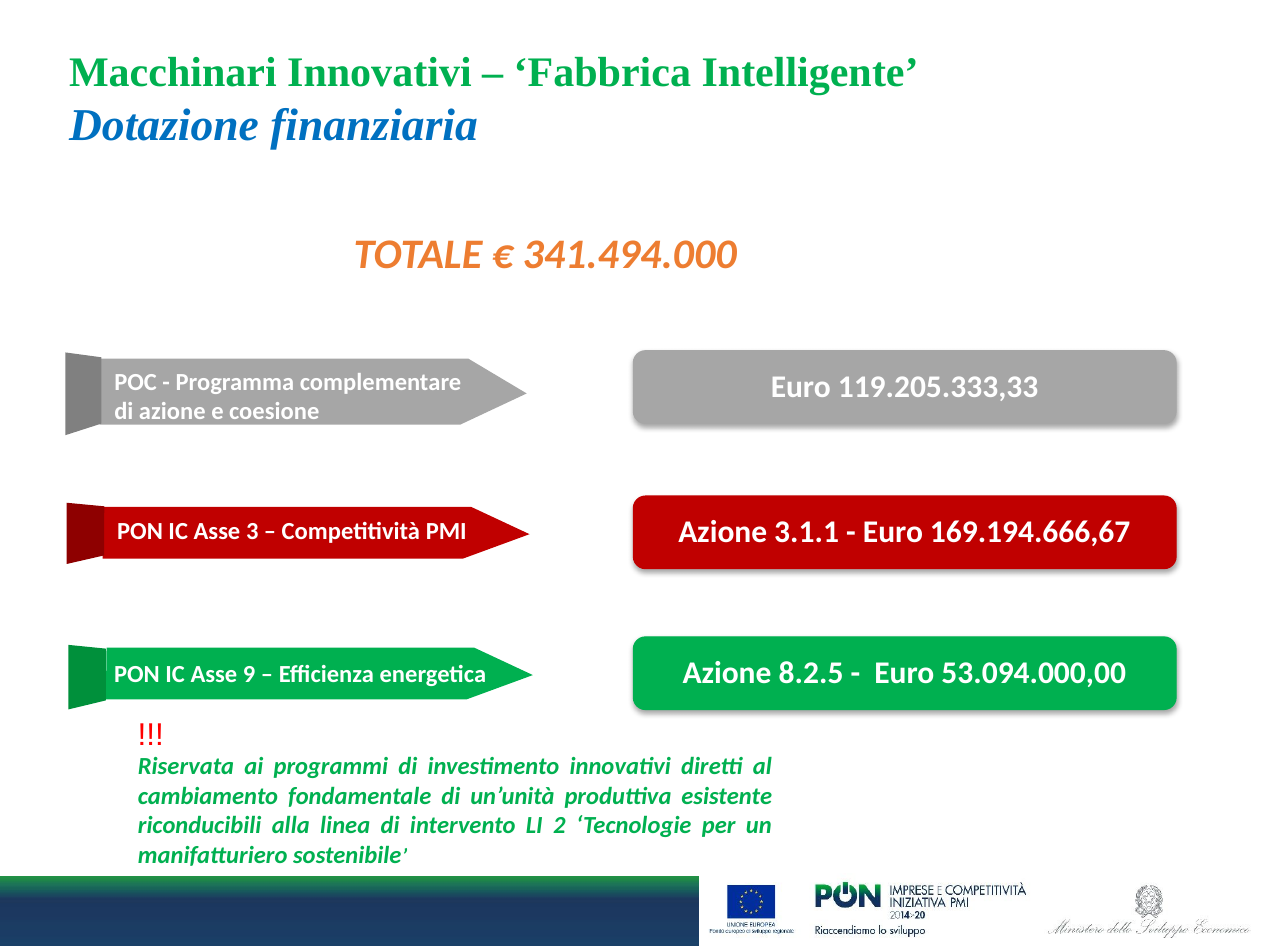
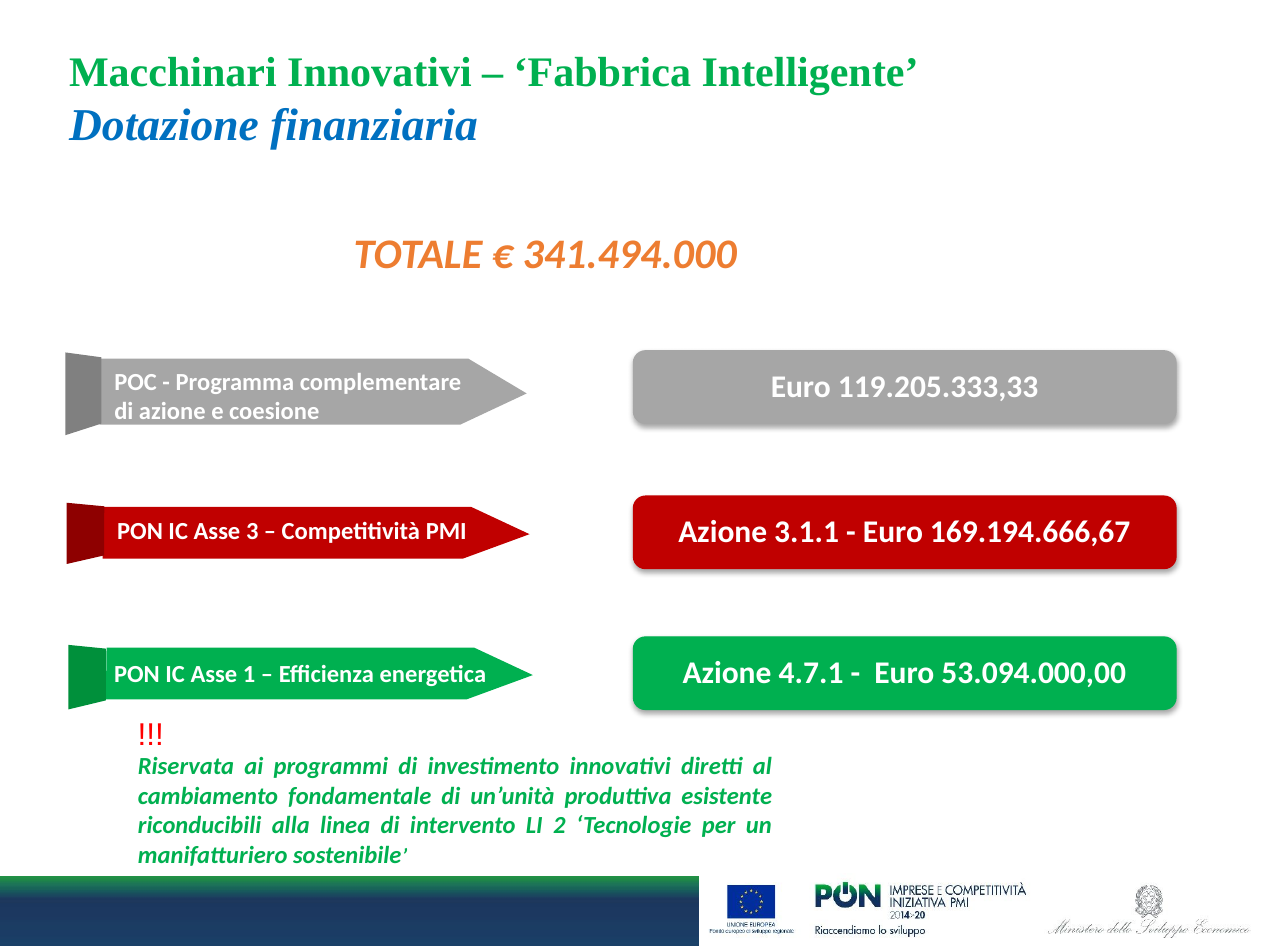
8.2.5: 8.2.5 -> 4.7.1
9: 9 -> 1
